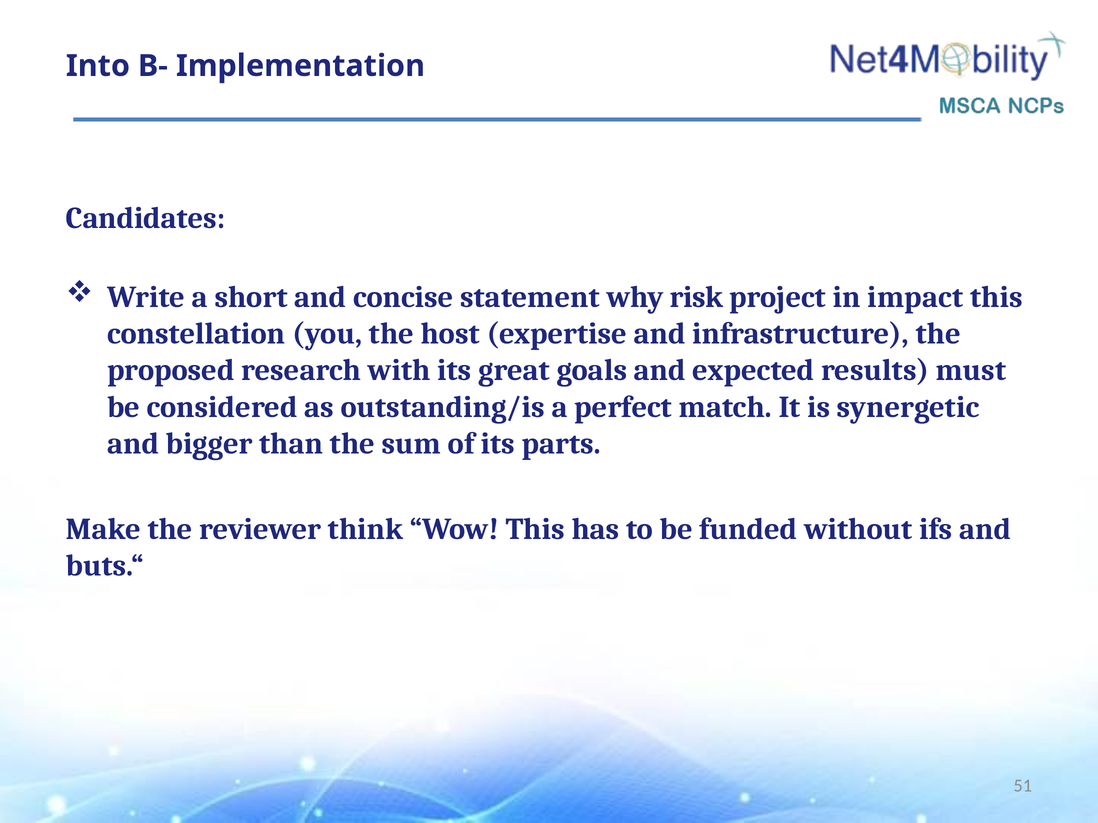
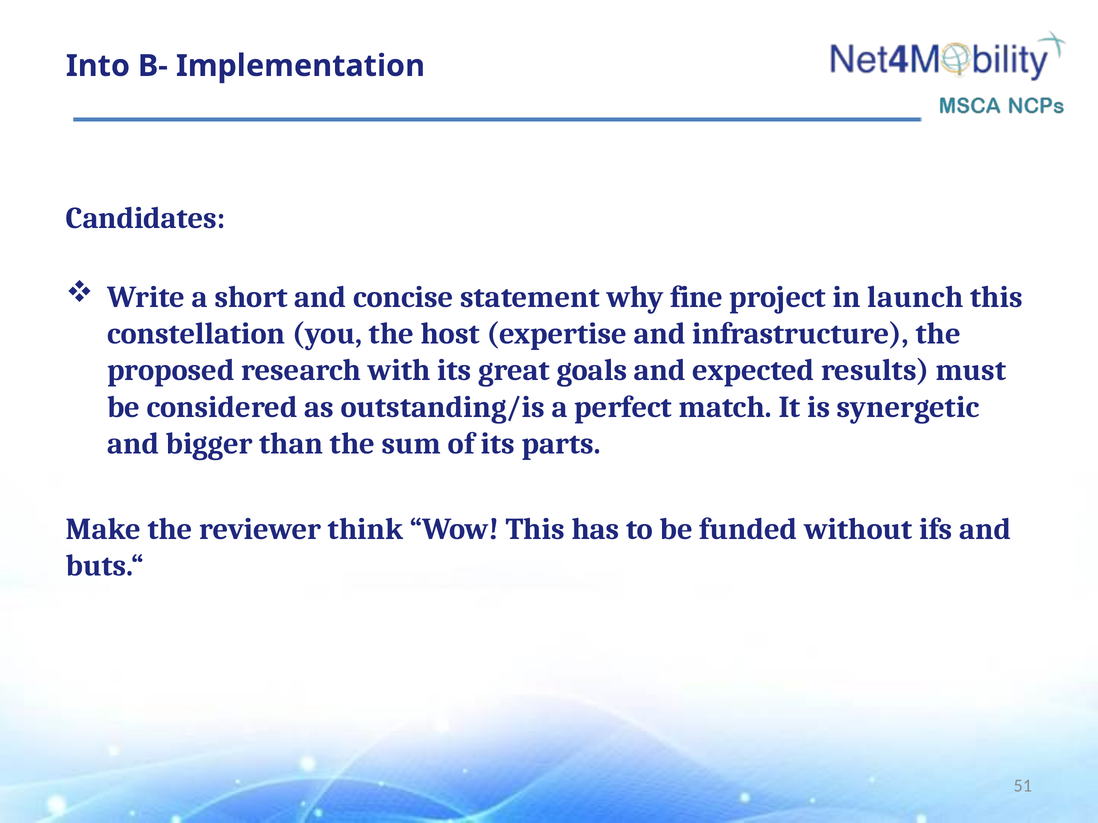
risk: risk -> fine
impact: impact -> launch
